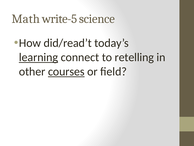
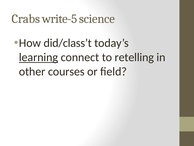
Math: Math -> Crabs
did/read’t: did/read’t -> did/class’t
courses underline: present -> none
